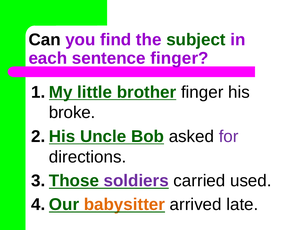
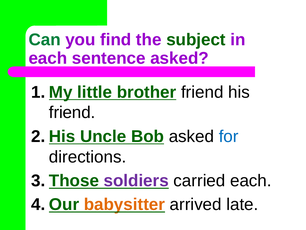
Can colour: black -> green
sentence finger: finger -> asked
brother finger: finger -> friend
broke at (72, 112): broke -> friend
for colour: purple -> blue
carried used: used -> each
